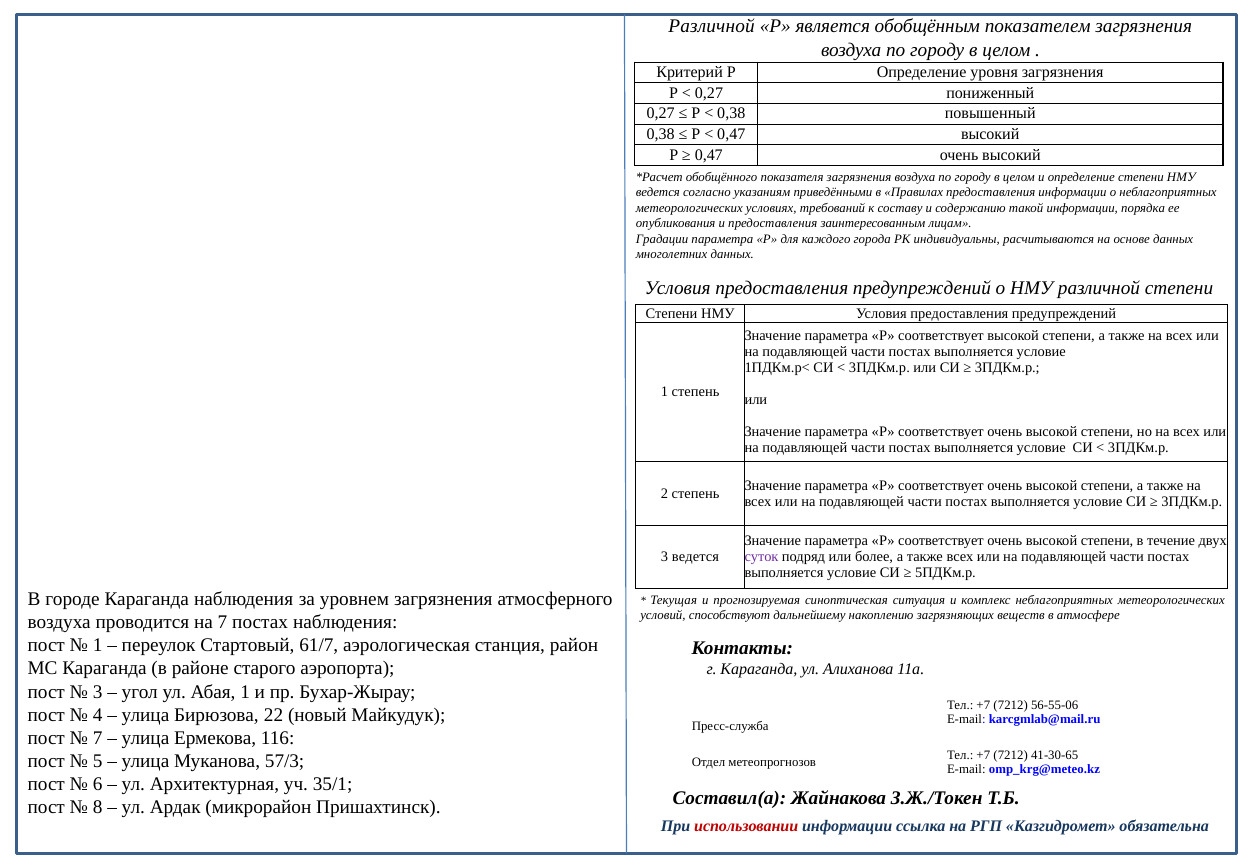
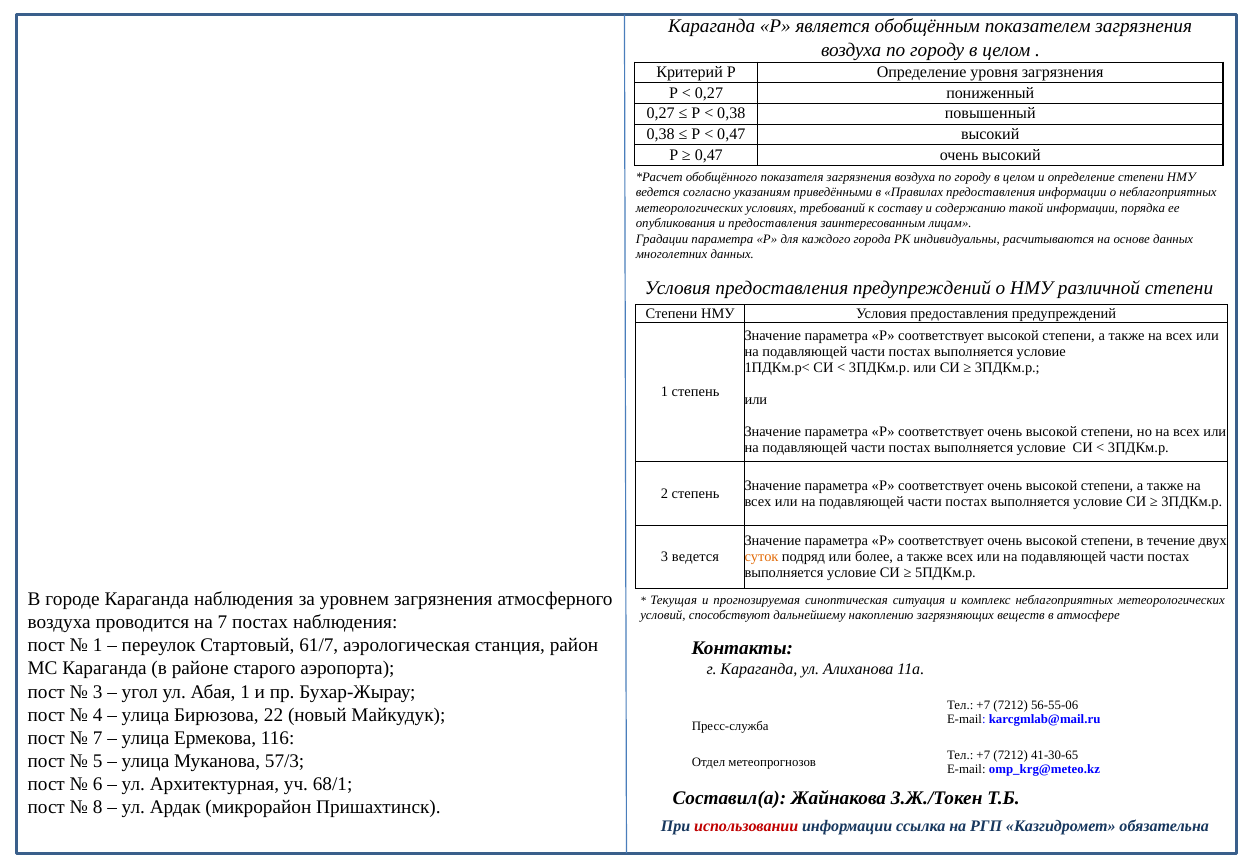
Различной at (712, 27): Различной -> Караганда
суток colour: purple -> orange
35/1: 35/1 -> 68/1
